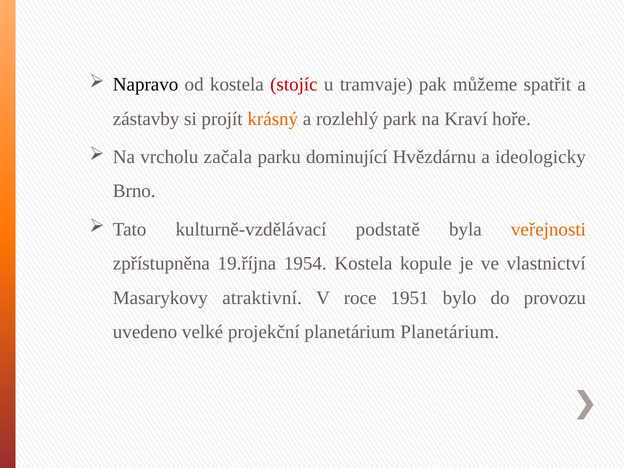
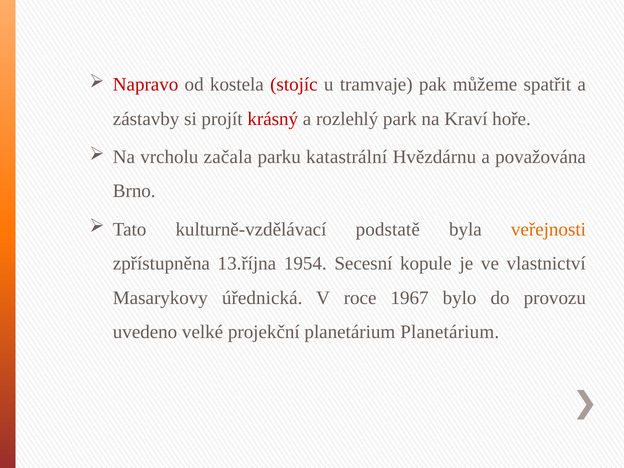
Napravo colour: black -> red
krásný colour: orange -> red
dominující: dominující -> katastrální
ideologicky: ideologicky -> považována
19.října: 19.října -> 13.října
1954 Kostela: Kostela -> Secesní
atraktivní: atraktivní -> úřednická
1951: 1951 -> 1967
